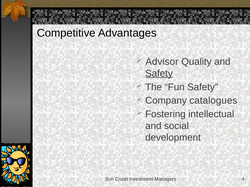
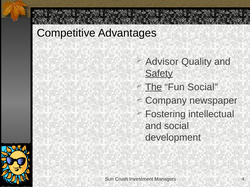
The underline: none -> present
Fun Safety: Safety -> Social
catalogues: catalogues -> newspaper
